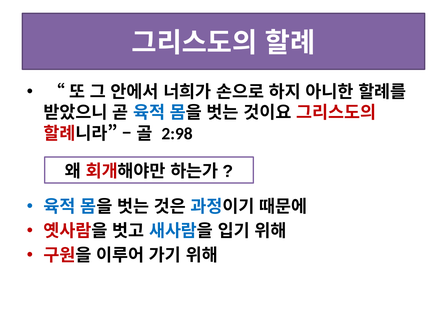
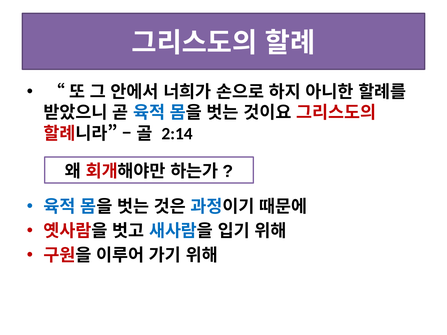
2:98: 2:98 -> 2:14
